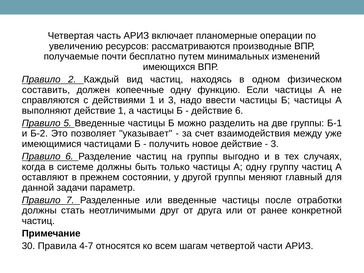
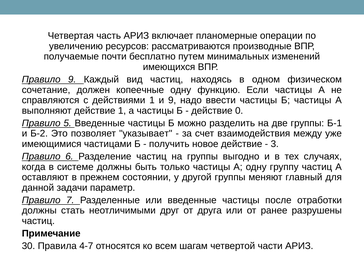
Правило 2: 2 -> 9
составить: составить -> сочетание
и 3: 3 -> 9
действие 6: 6 -> 0
конкретной: конкретной -> разрушены
